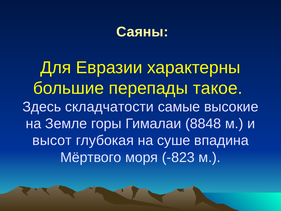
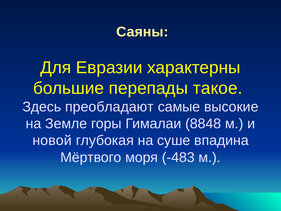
складчатости: складчатости -> преобладают
высот: высот -> новой
-823: -823 -> -483
